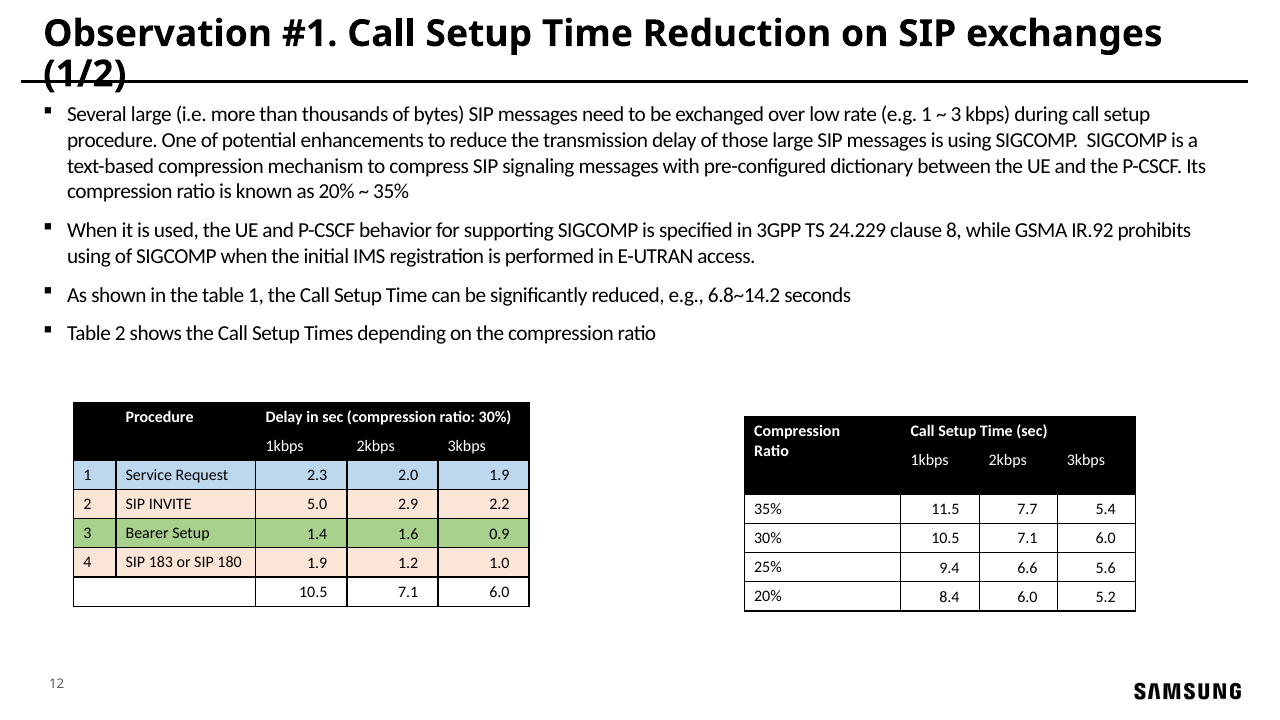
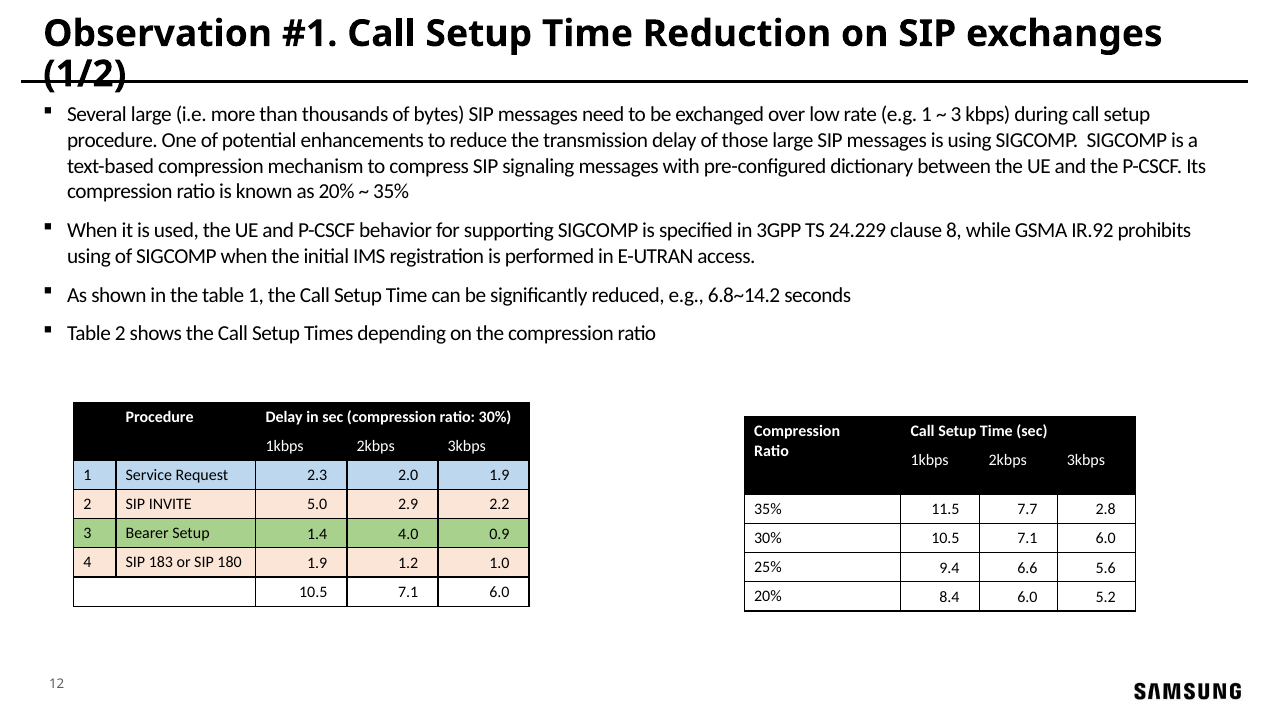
5.4: 5.4 -> 2.8
1.6: 1.6 -> 4.0
